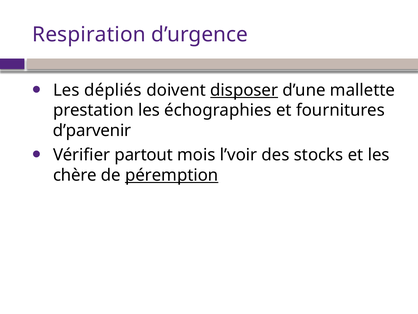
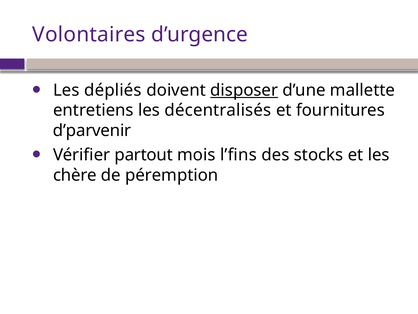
Respiration: Respiration -> Volontaires
prestation: prestation -> entretiens
échographies: échographies -> décentralisés
l’voir: l’voir -> l’fins
péremption underline: present -> none
